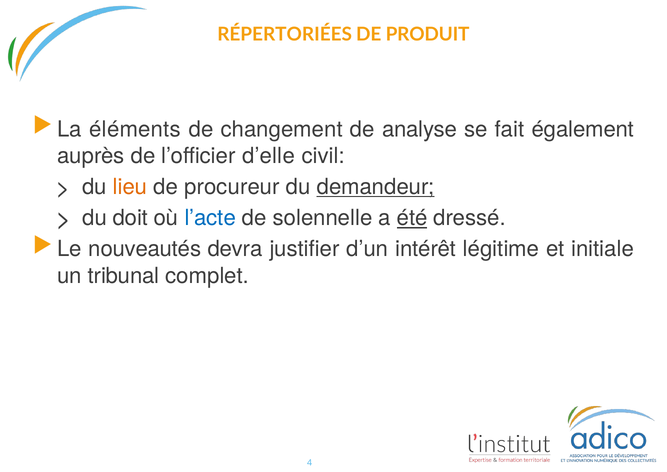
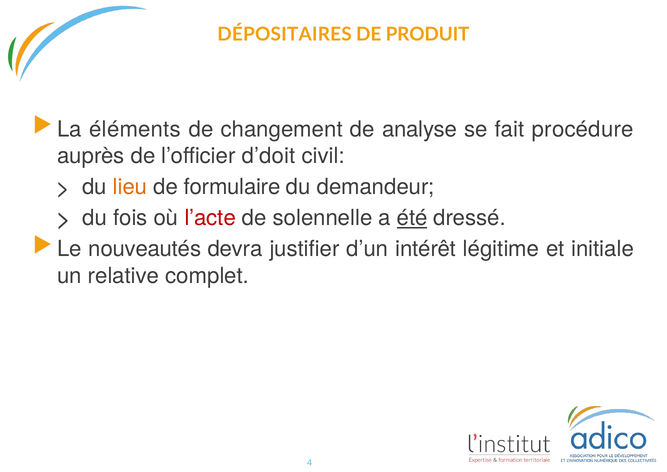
RÉPERTORIÉES: RÉPERTORIÉES -> DÉPOSITAIRES
également: également -> procédure
d’elle: d’elle -> d’doit
procureur: procureur -> formulaire
demandeur underline: present -> none
doit: doit -> fois
l’acte colour: blue -> red
tribunal: tribunal -> relative
